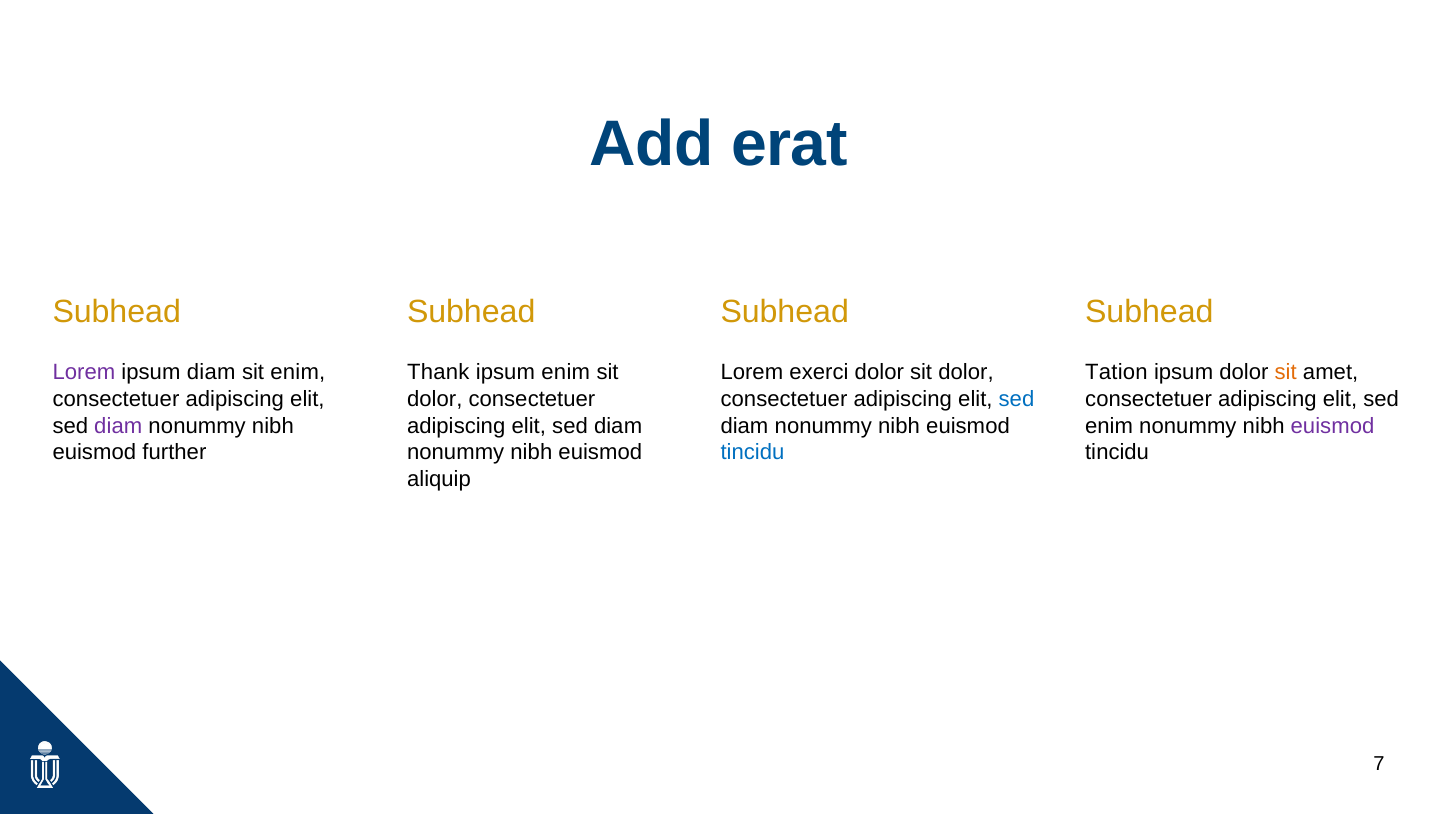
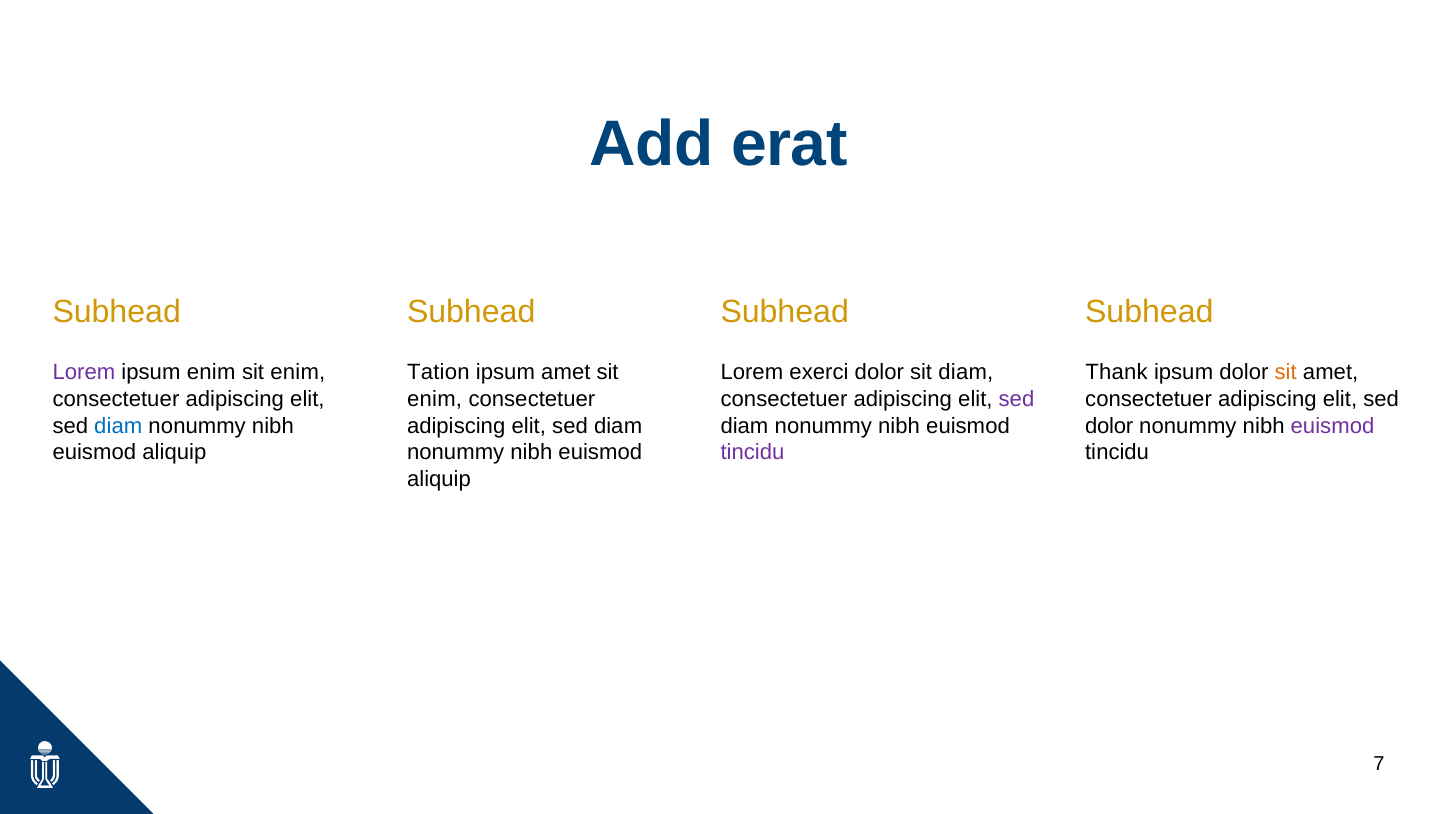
ipsum diam: diam -> enim
Thank: Thank -> Tation
ipsum enim: enim -> amet
dolor sit dolor: dolor -> diam
Tation: Tation -> Thank
dolor at (435, 399): dolor -> enim
sed at (1017, 399) colour: blue -> purple
diam at (118, 426) colour: purple -> blue
enim at (1109, 426): enim -> dolor
further at (174, 452): further -> aliquip
tincidu at (753, 452) colour: blue -> purple
